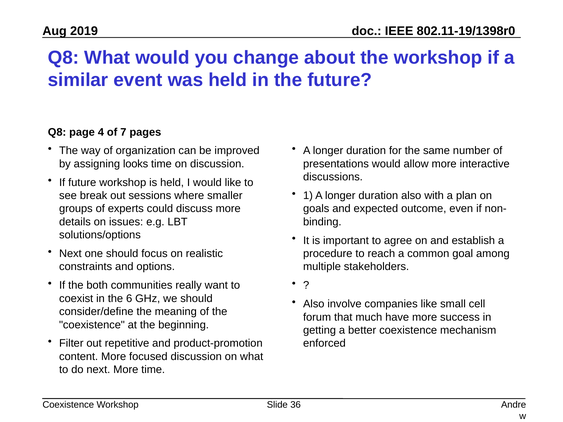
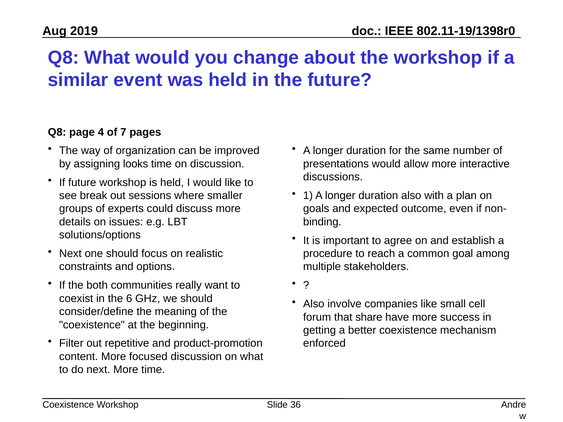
much: much -> share
